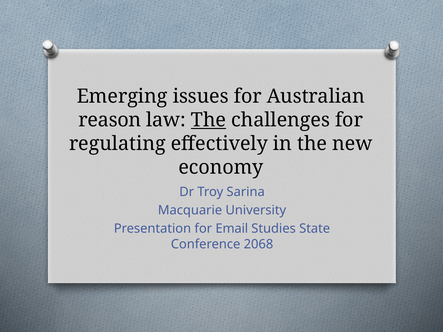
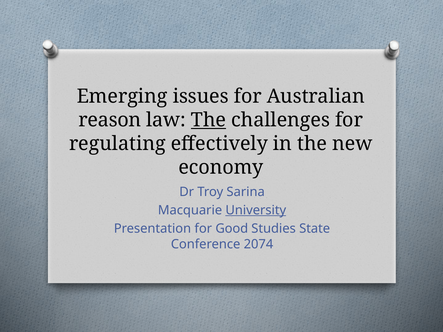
University underline: none -> present
Email: Email -> Good
2068: 2068 -> 2074
